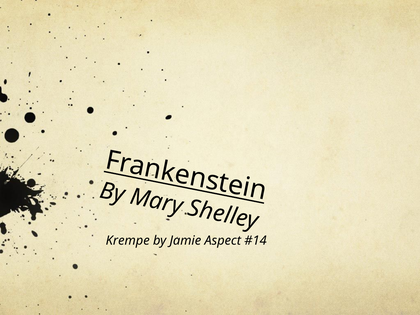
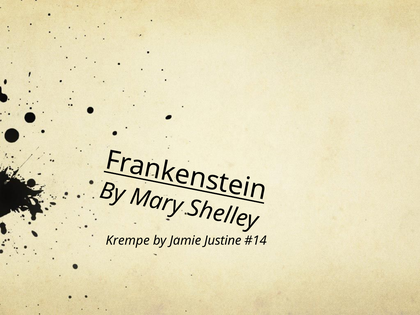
Aspect: Aspect -> Justine
